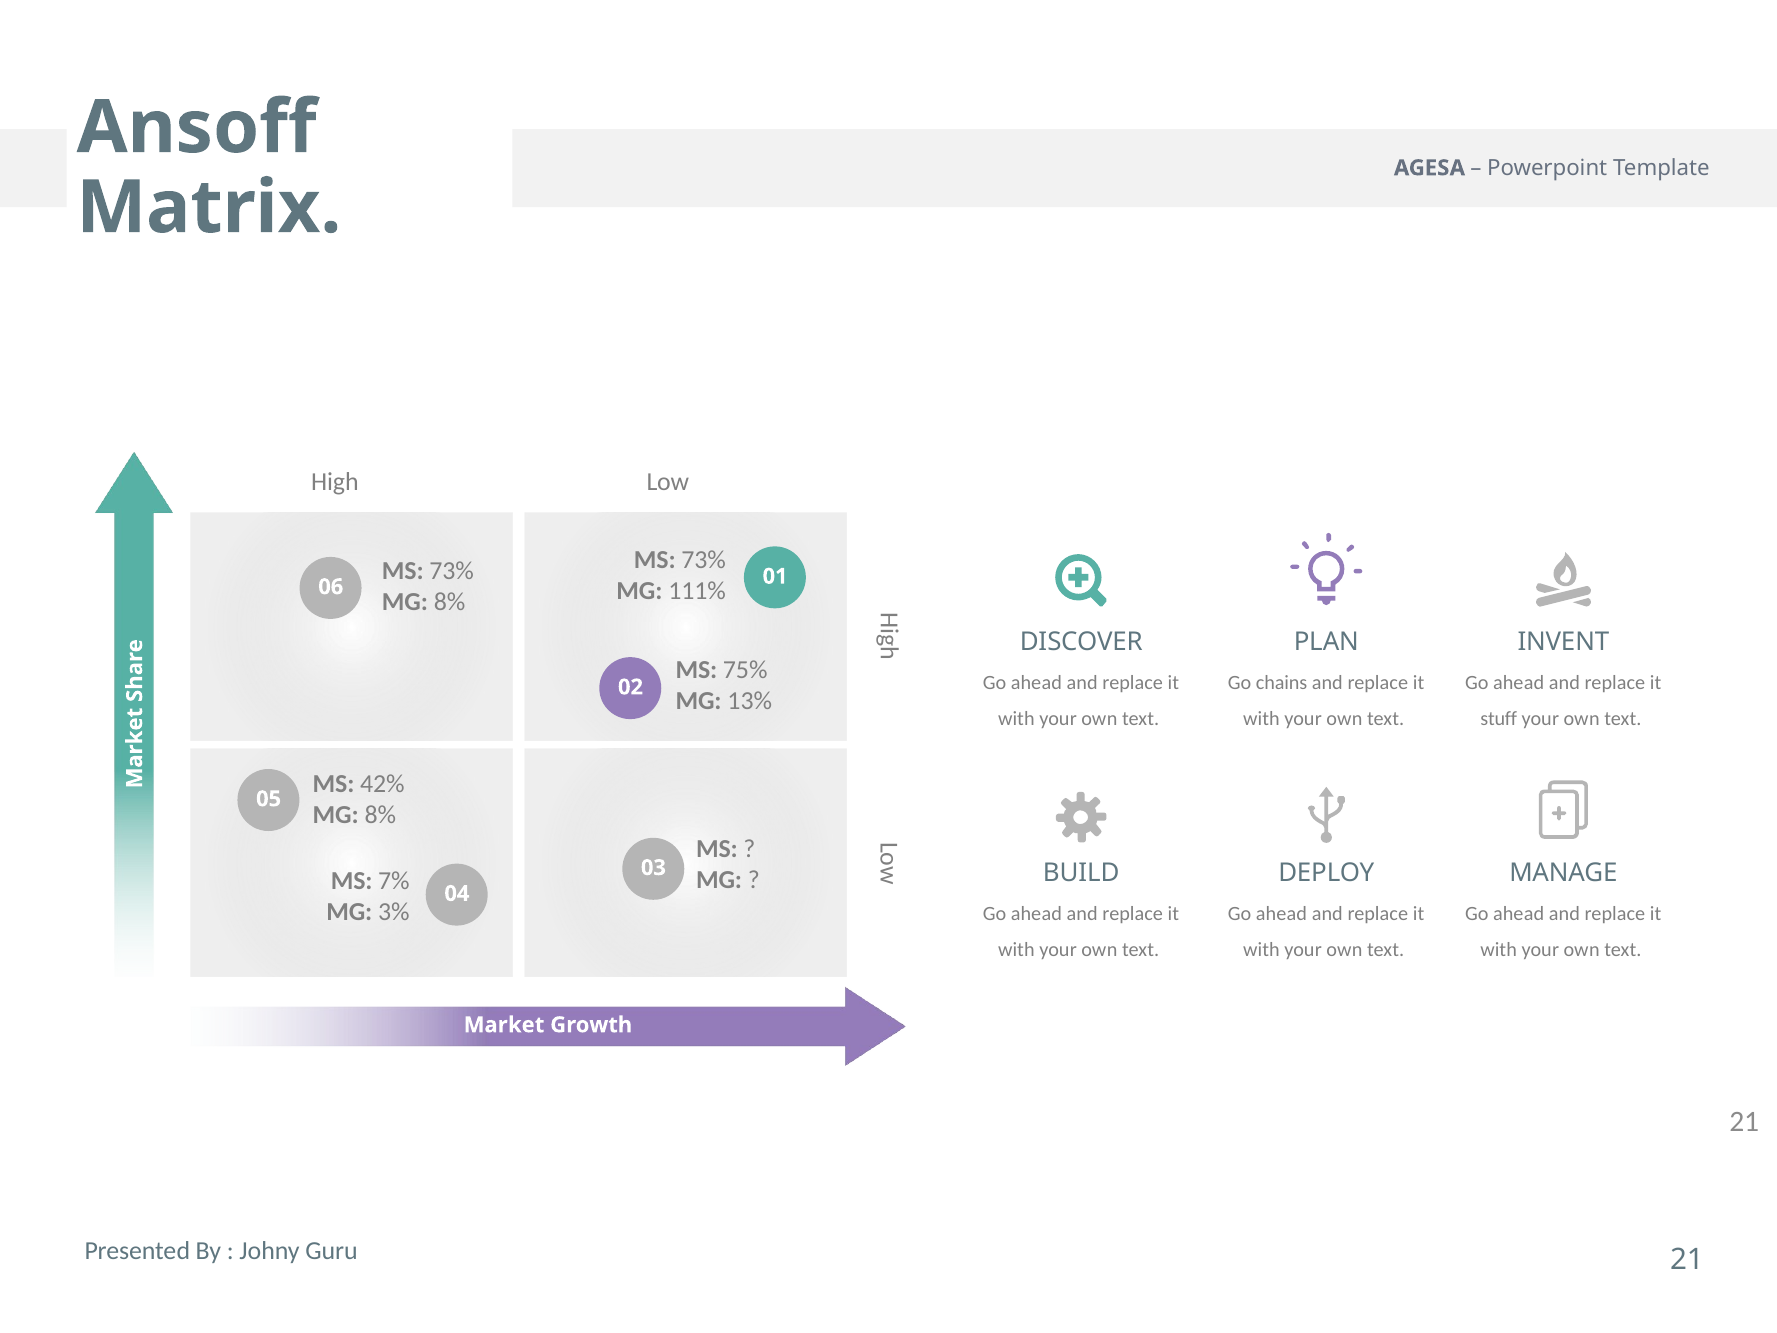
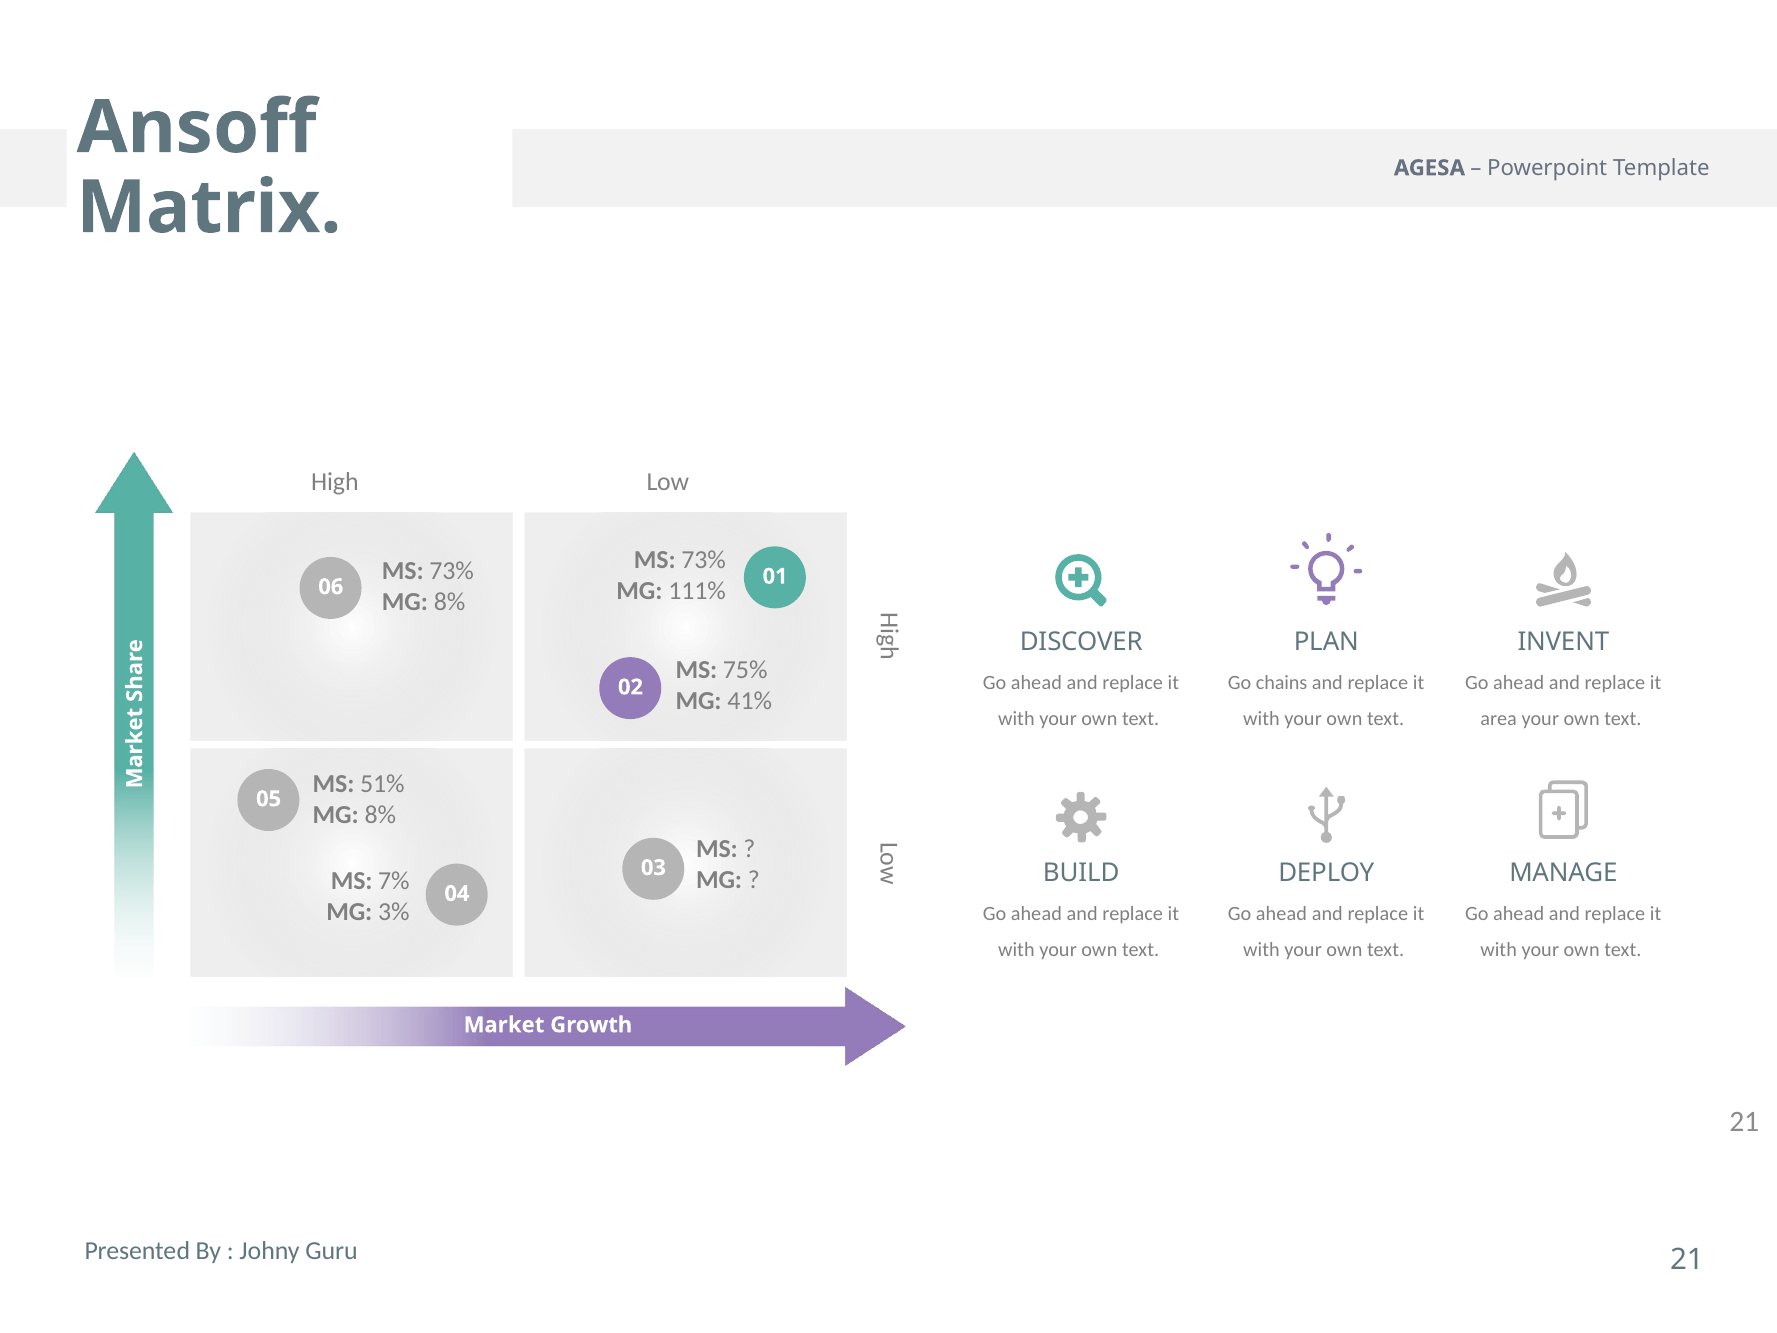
13%: 13% -> 41%
stuff: stuff -> area
42%: 42% -> 51%
